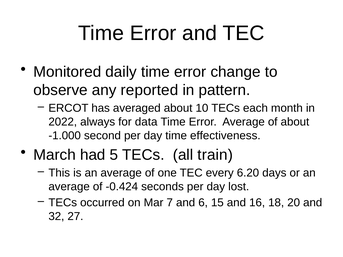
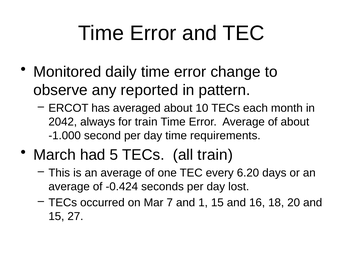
2022: 2022 -> 2042
for data: data -> train
effectiveness: effectiveness -> requirements
6: 6 -> 1
32 at (56, 217): 32 -> 15
